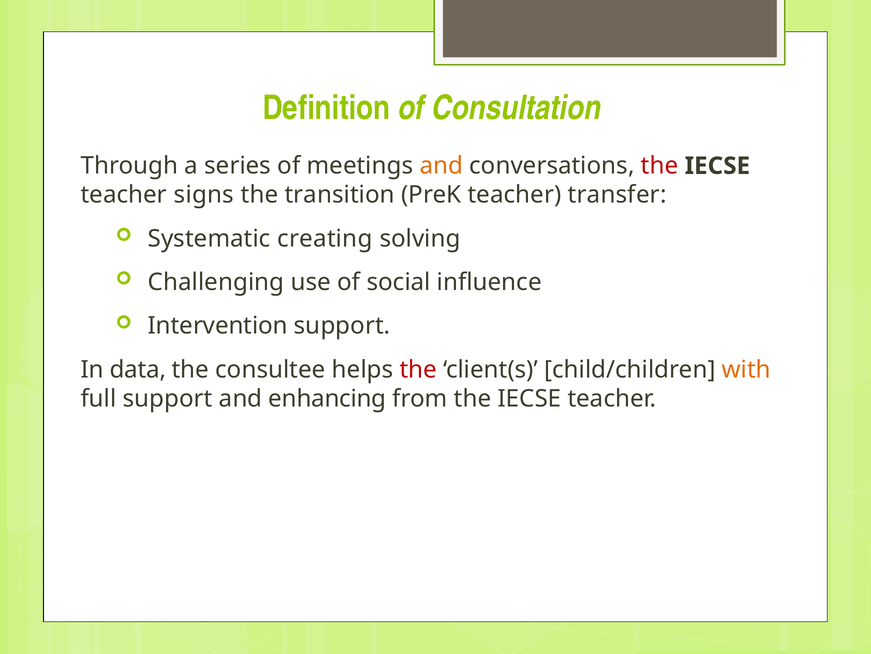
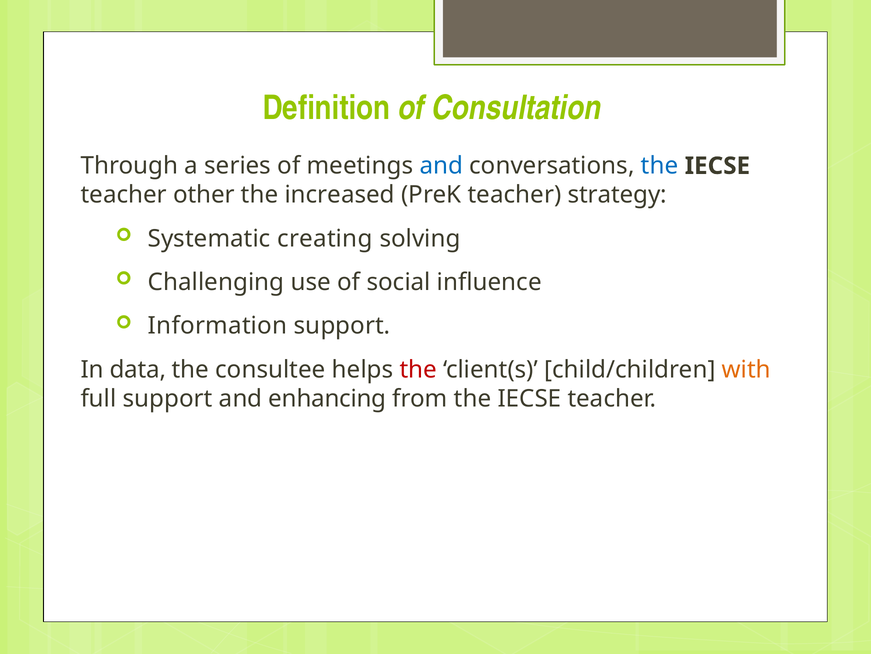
and at (441, 166) colour: orange -> blue
the at (660, 166) colour: red -> blue
signs: signs -> other
transition: transition -> increased
transfer: transfer -> strategy
Intervention: Intervention -> Information
